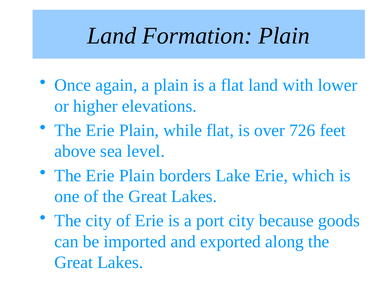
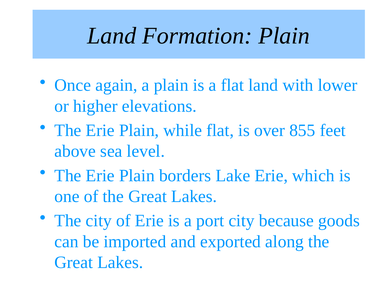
726: 726 -> 855
